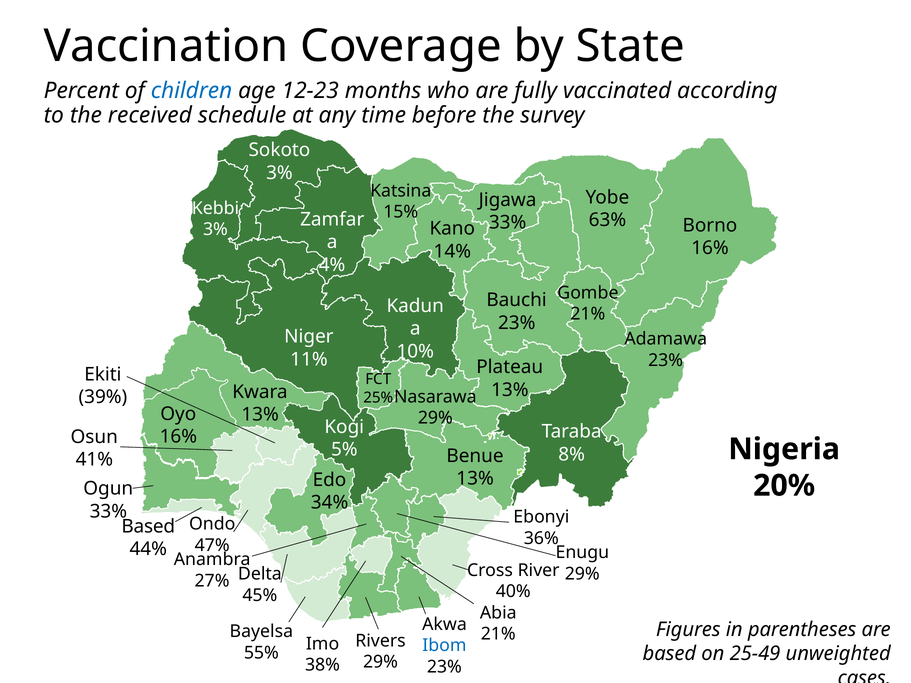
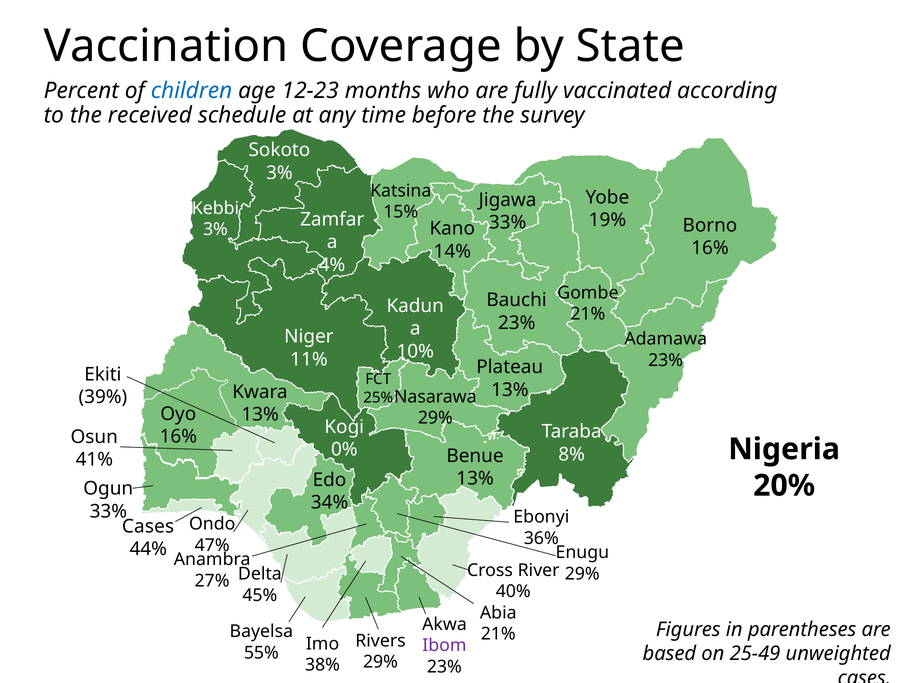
63%: 63% -> 19%
5%: 5% -> 0%
Based at (148, 527): Based -> Cases
Ibom colour: blue -> purple
